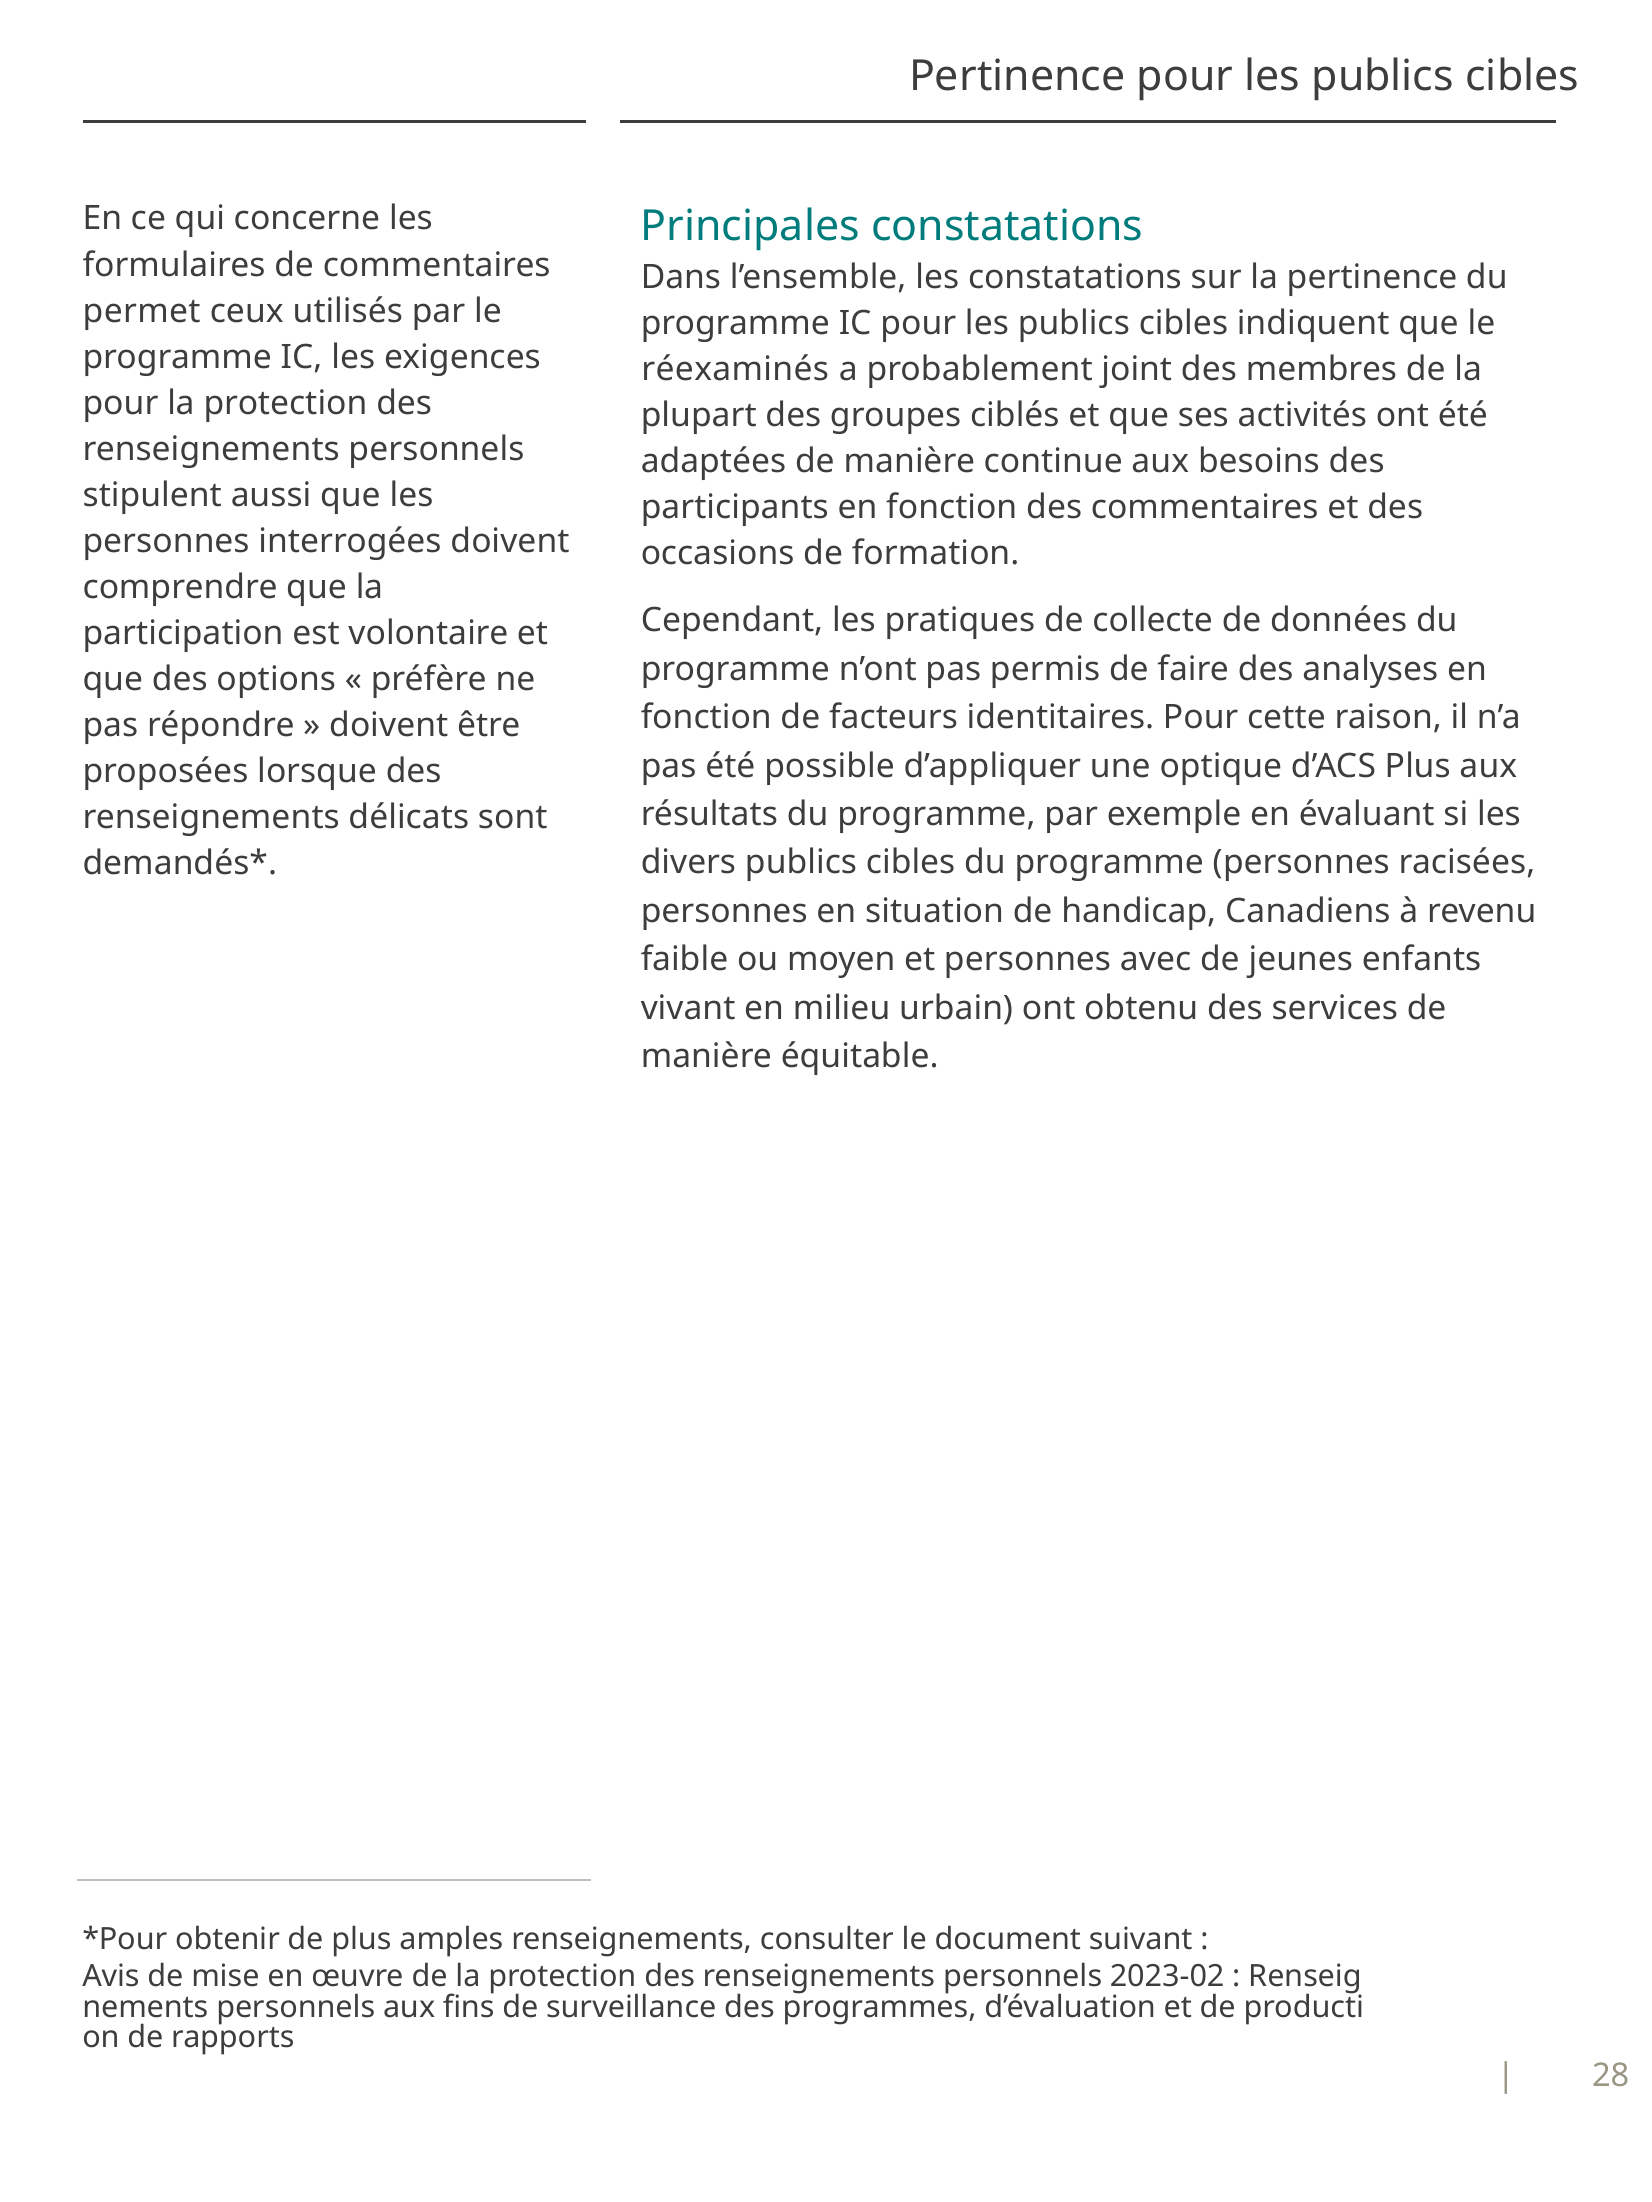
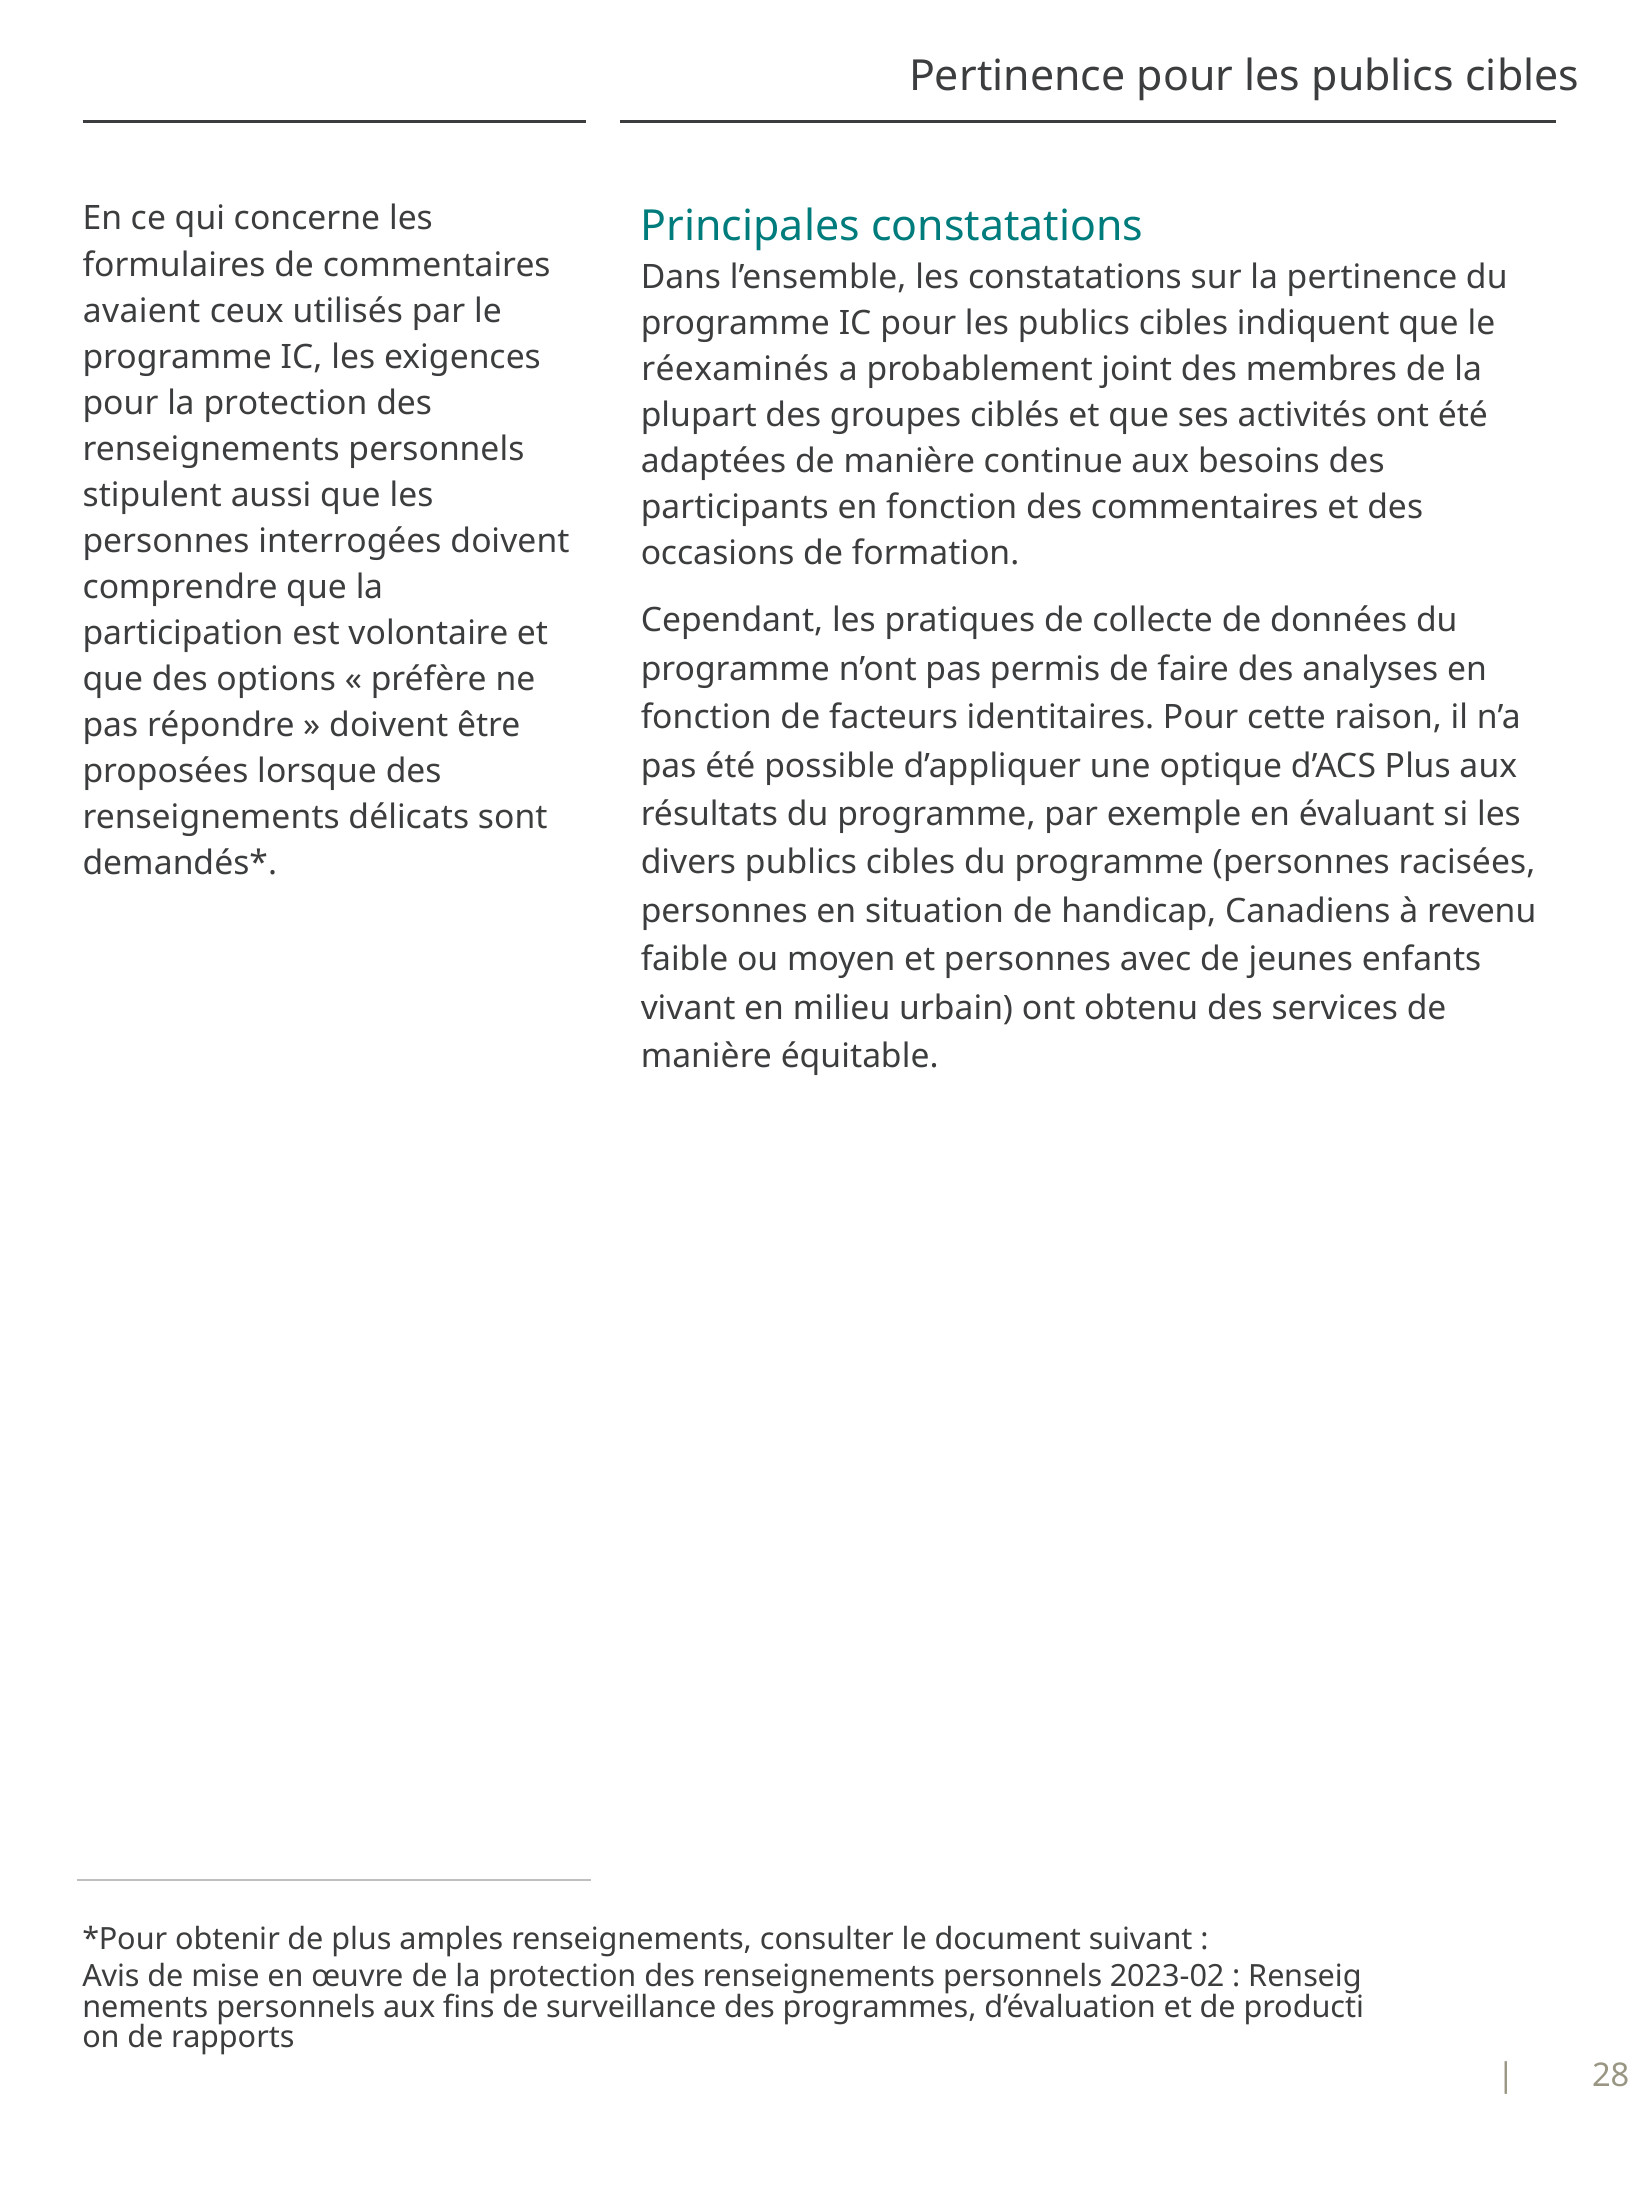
permet: permet -> avaient
